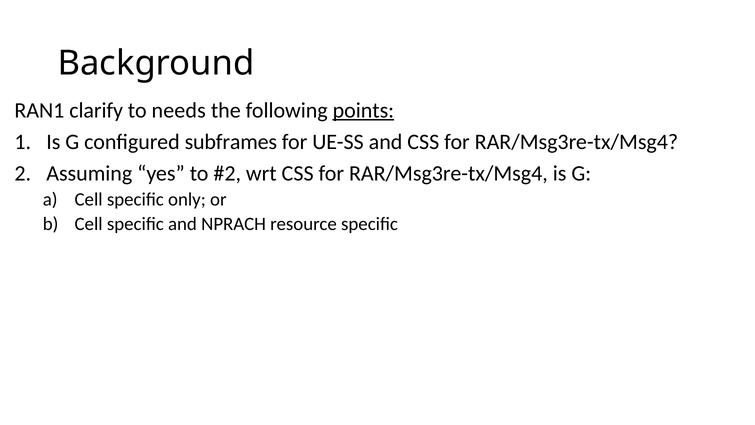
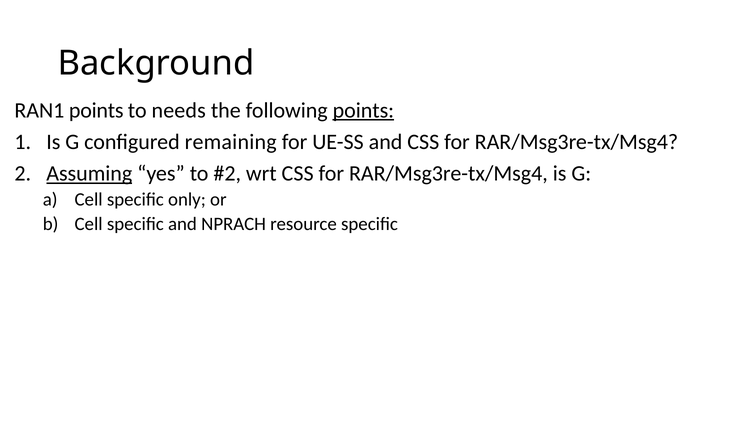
RAN1 clarify: clarify -> points
subframes: subframes -> remaining
Assuming underline: none -> present
